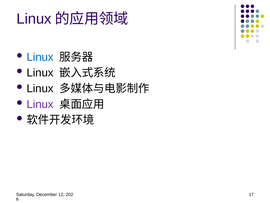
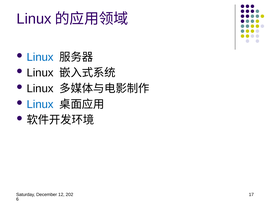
Linux at (40, 104) colour: purple -> blue
